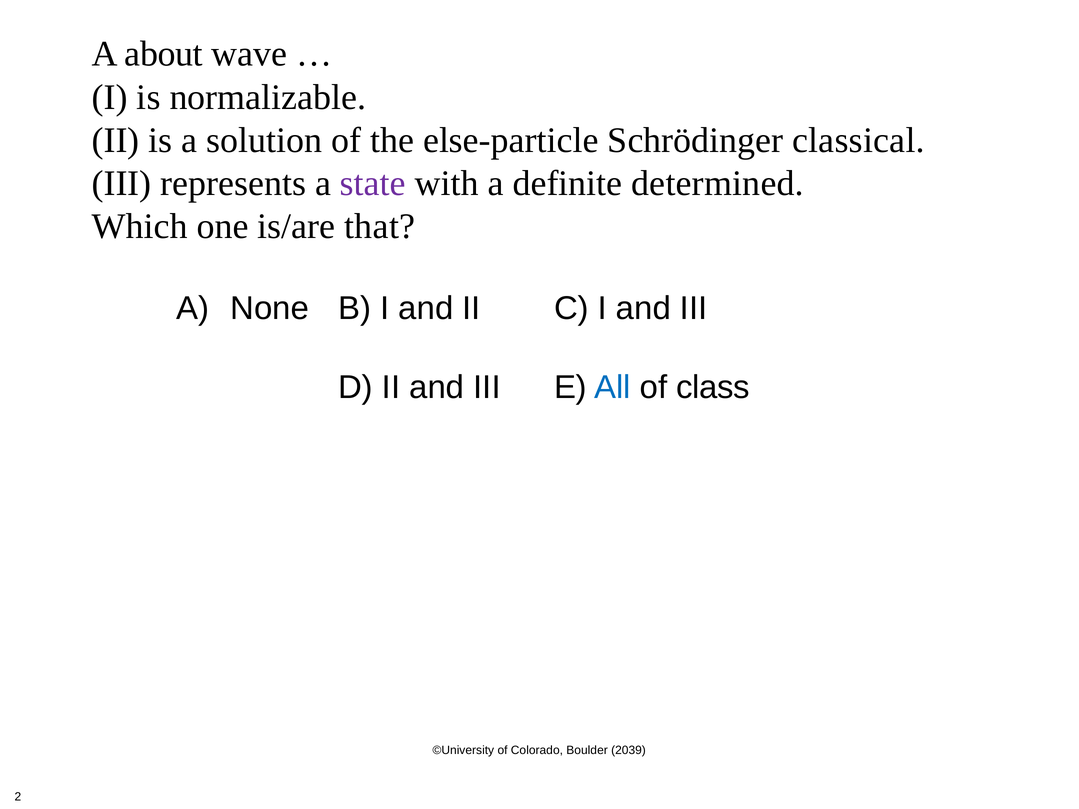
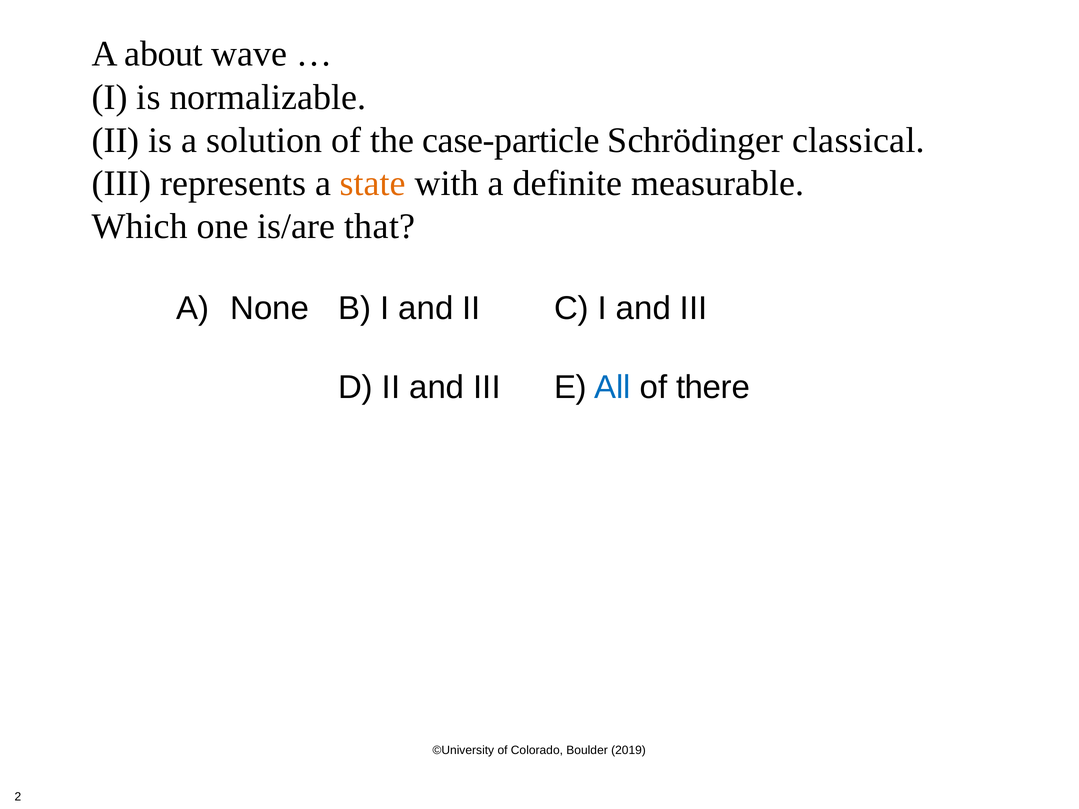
else-particle: else-particle -> case-particle
state colour: purple -> orange
determined: determined -> measurable
class: class -> there
2039: 2039 -> 2019
